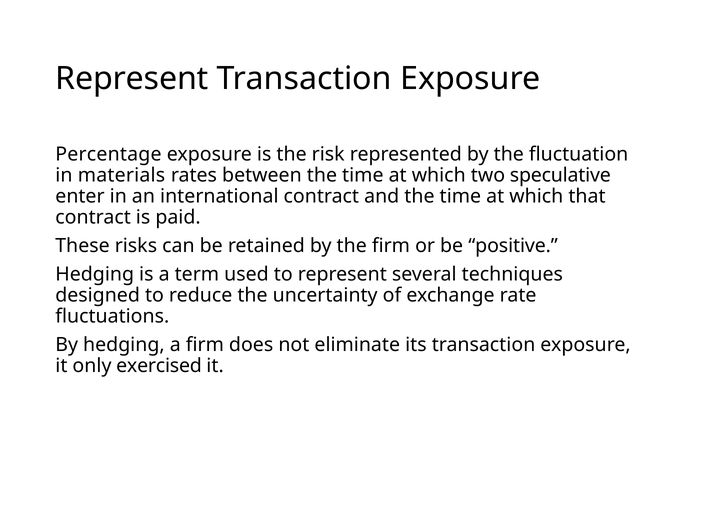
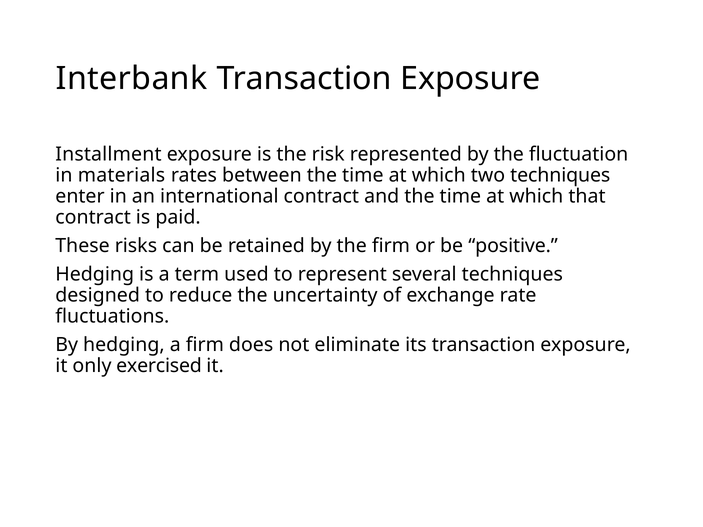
Represent at (132, 79): Represent -> Interbank
Percentage: Percentage -> Installment
two speculative: speculative -> techniques
